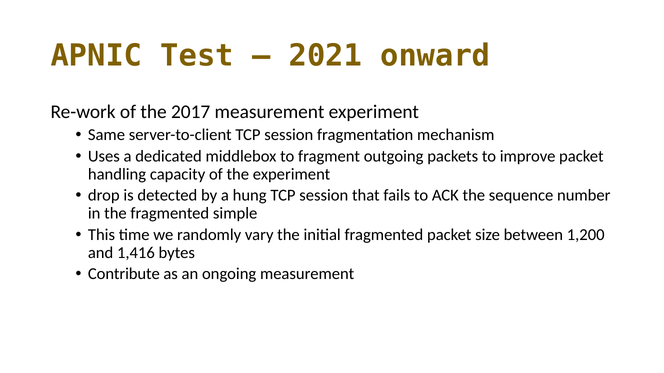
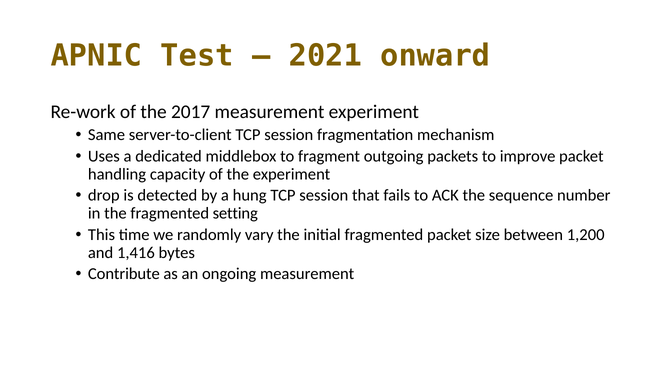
simple: simple -> setting
